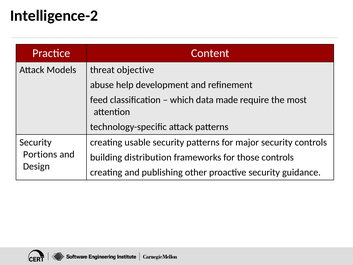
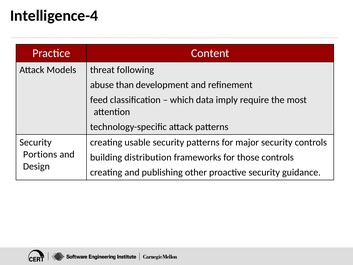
Intelligence-2: Intelligence-2 -> Intelligence-4
objective: objective -> following
help: help -> than
made: made -> imply
